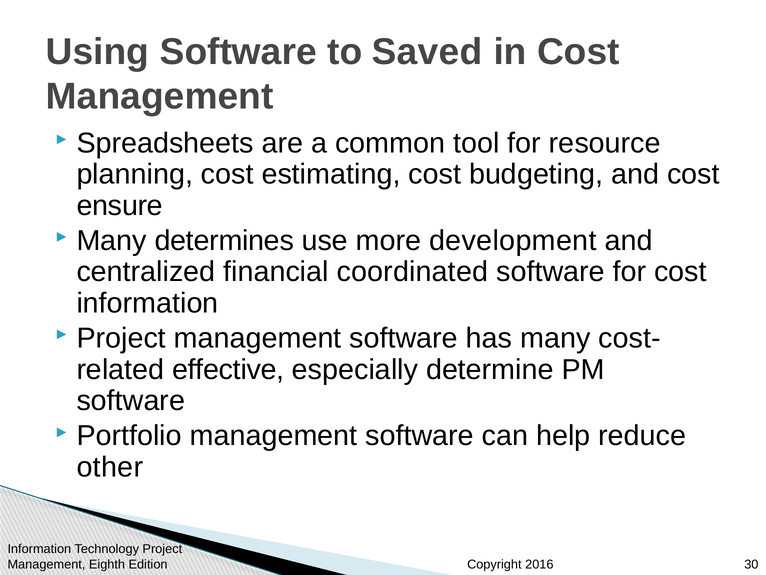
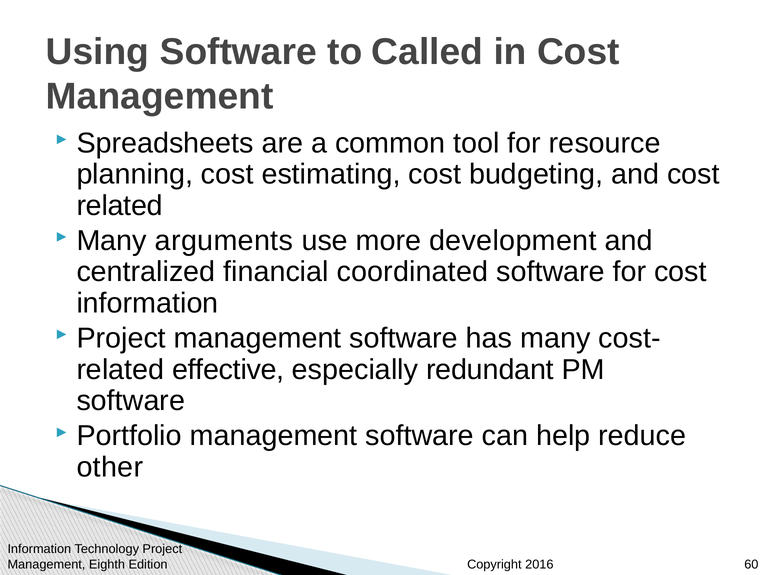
Saved: Saved -> Called
ensure at (120, 205): ensure -> related
determines: determines -> arguments
determine: determine -> redundant
30: 30 -> 60
